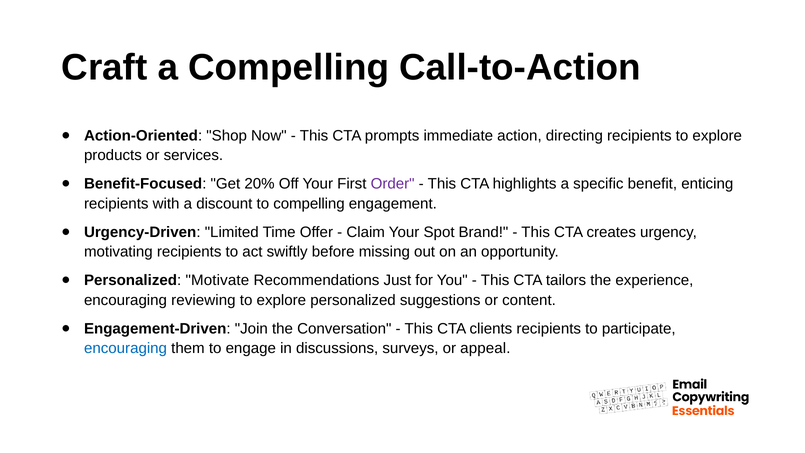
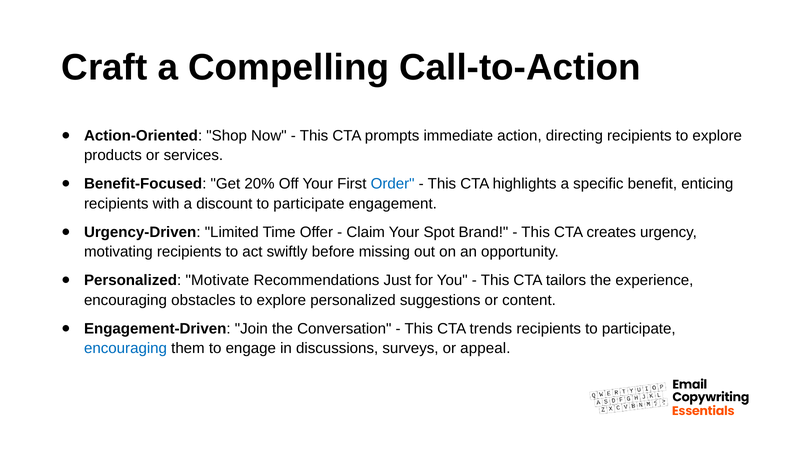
Order colour: purple -> blue
discount to compelling: compelling -> participate
reviewing: reviewing -> obstacles
clients: clients -> trends
